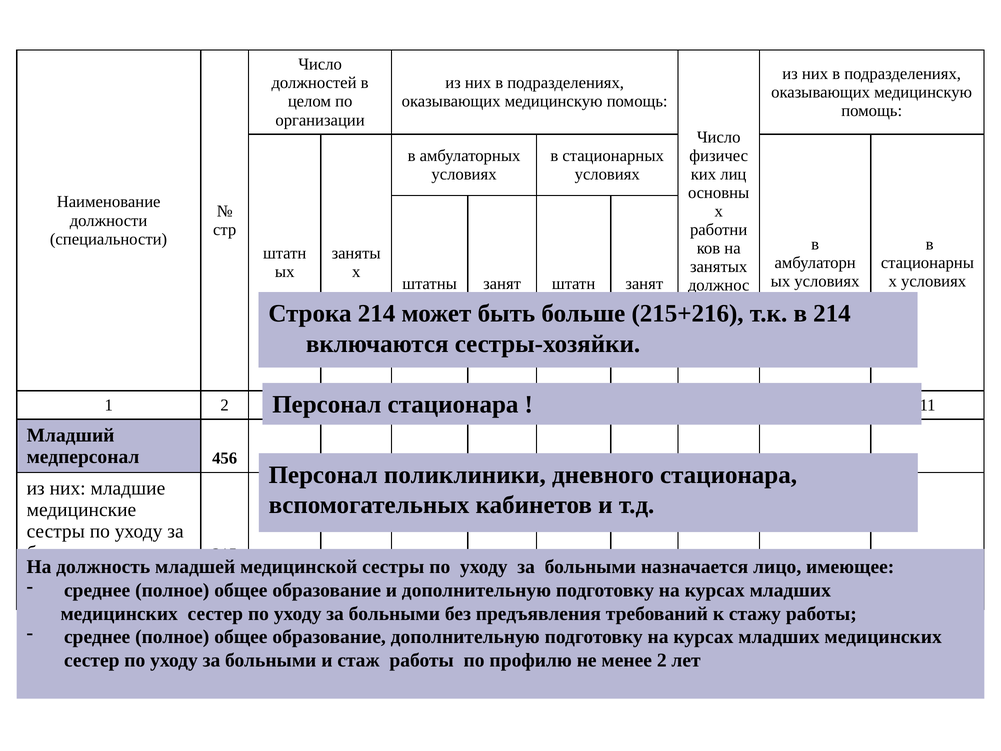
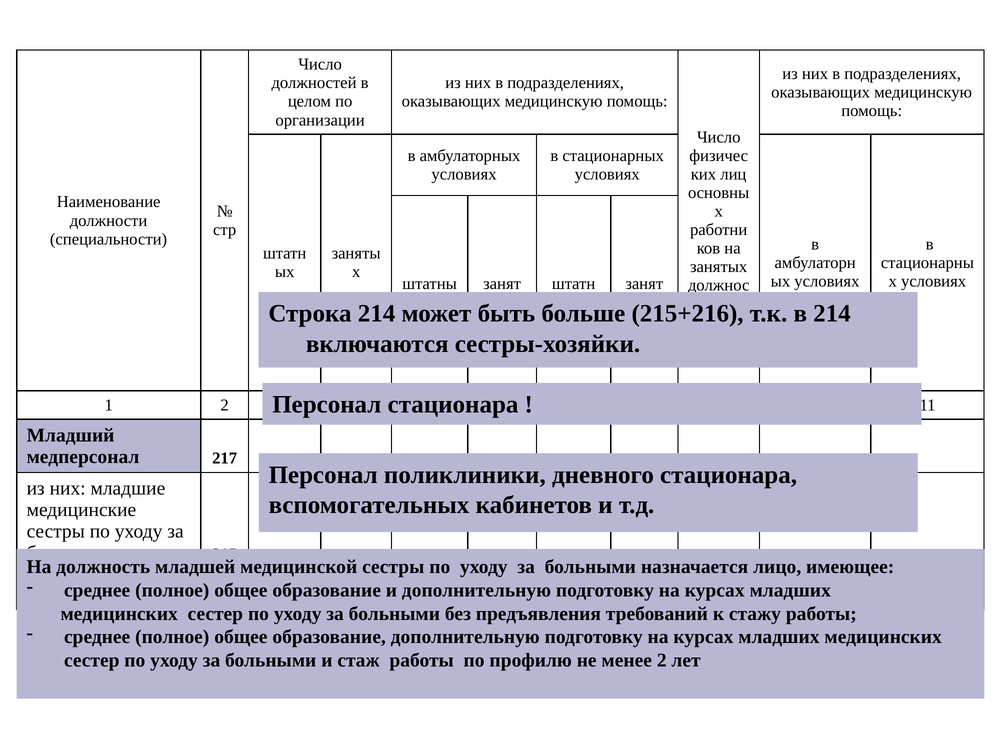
456: 456 -> 217
